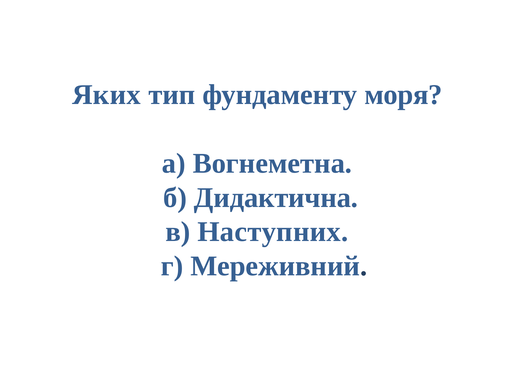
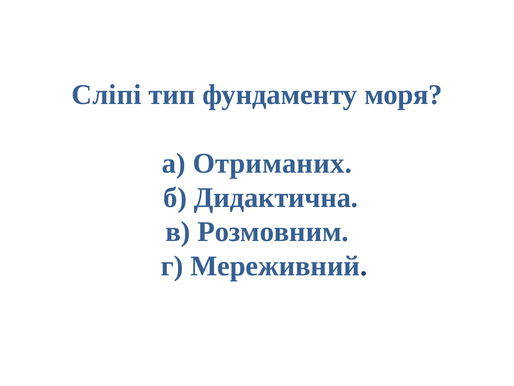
Яких: Яких -> Сліпі
Вогнеметна: Вогнеметна -> Отриманих
Наступних: Наступних -> Розмовним
